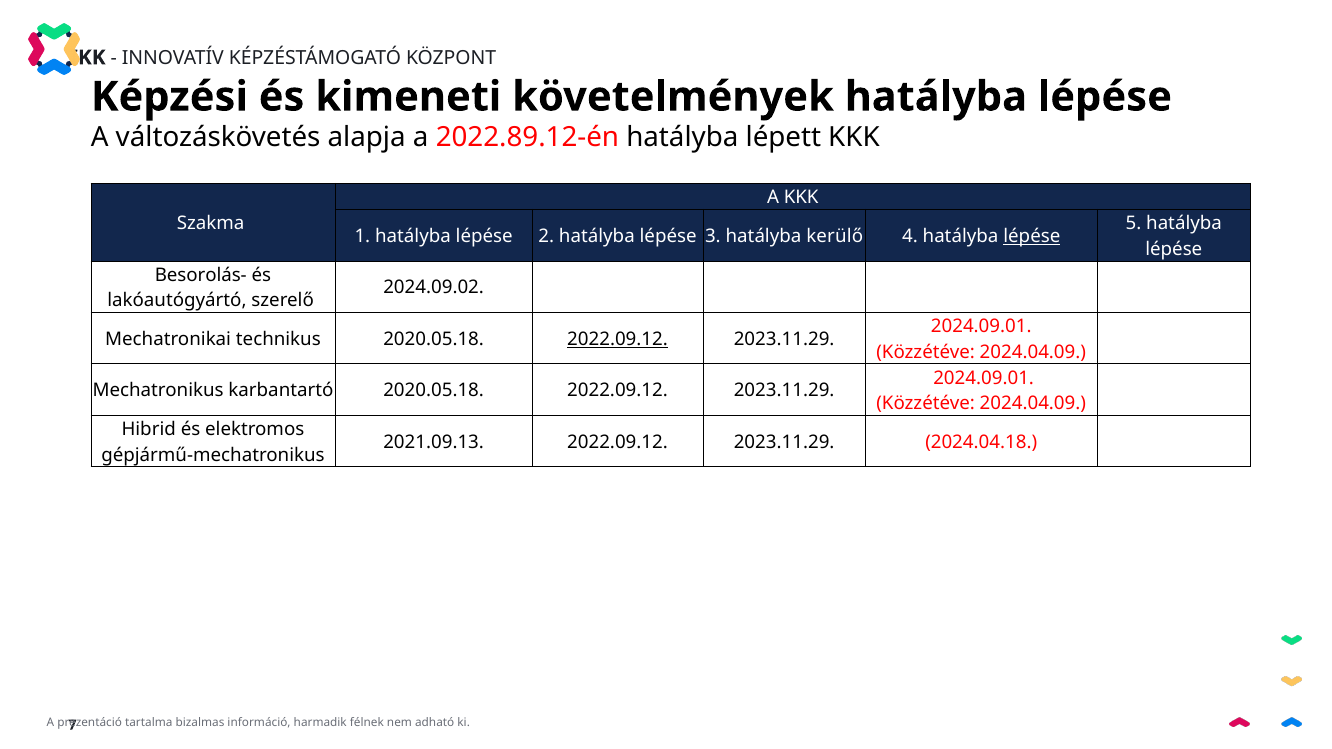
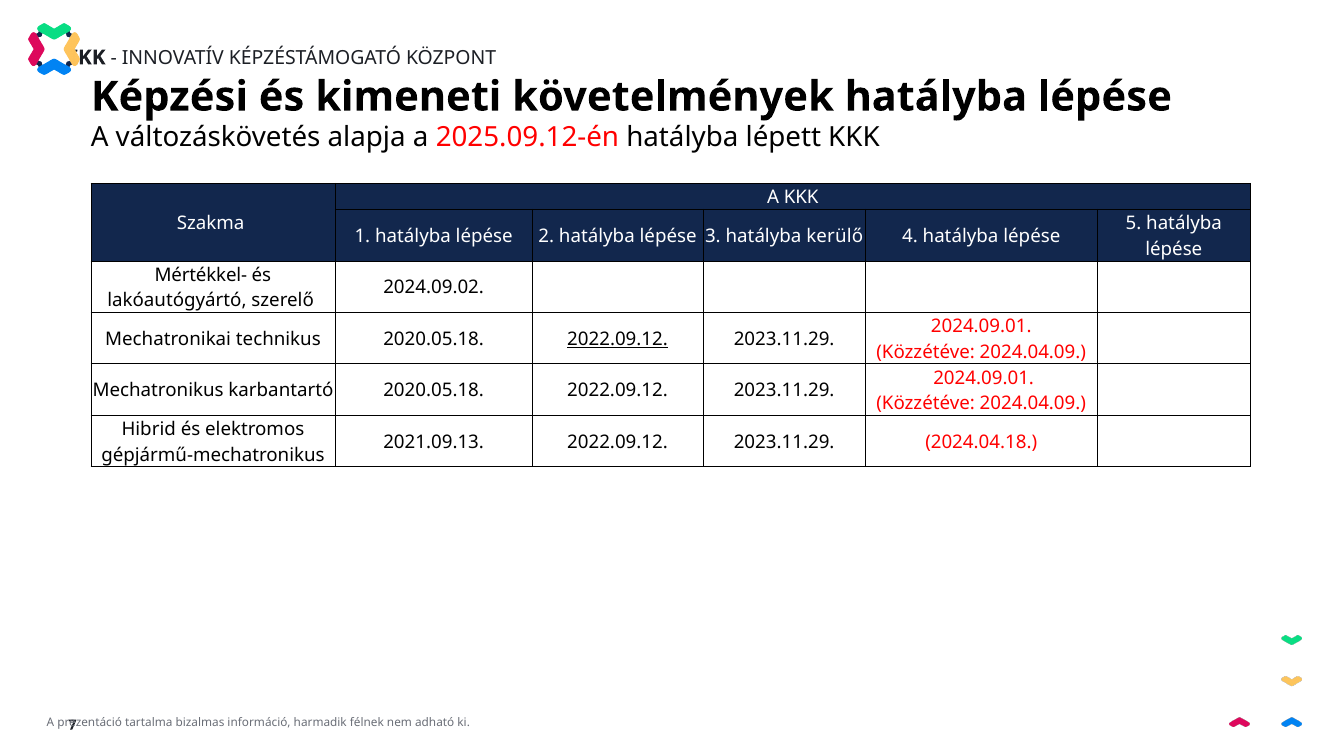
2022.89.12-én: 2022.89.12-én -> 2025.09.12-én
lépése at (1032, 236) underline: present -> none
Besorolás-: Besorolás- -> Mértékkel-
